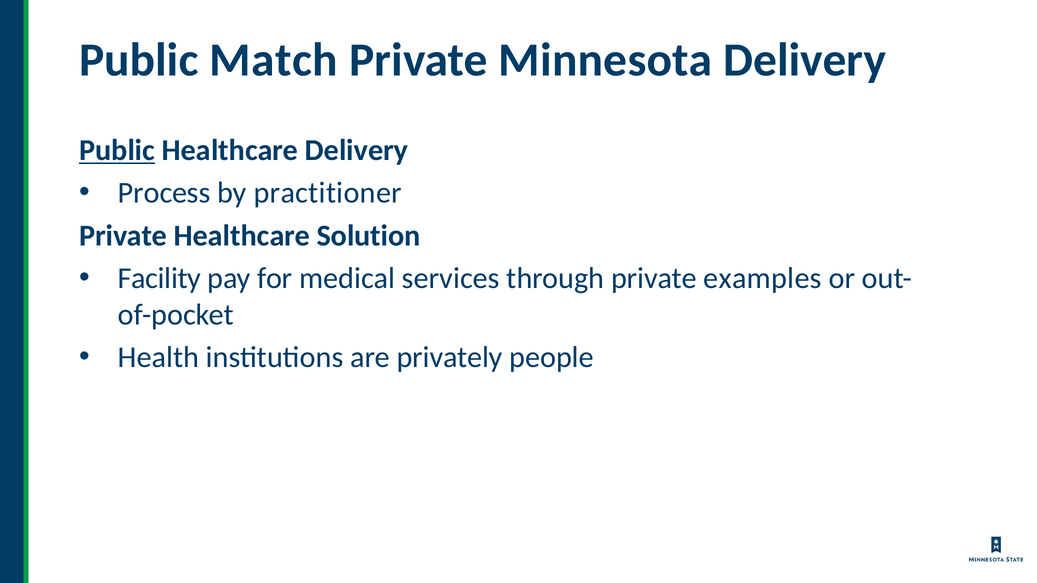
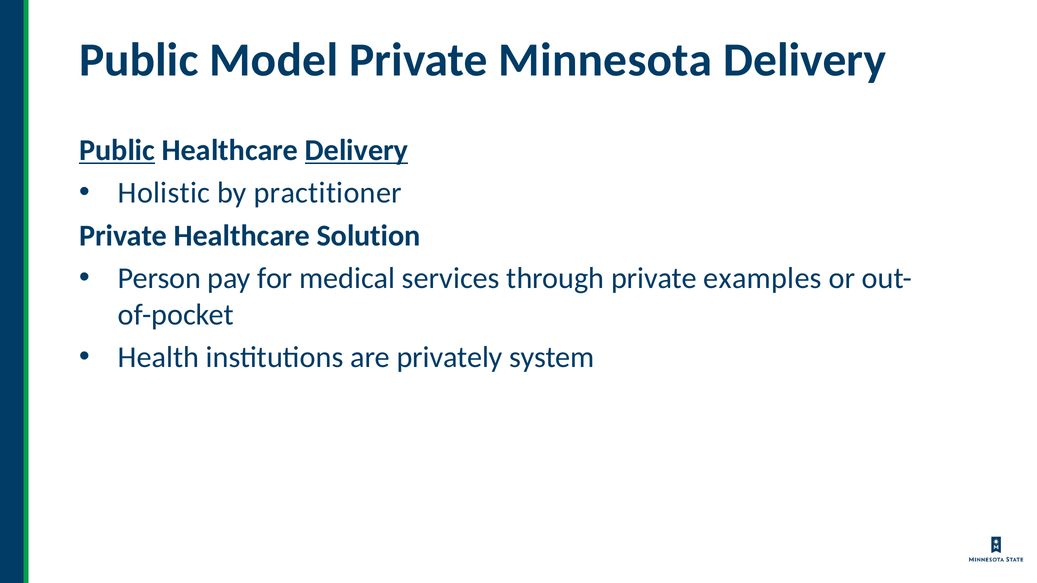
Match: Match -> Model
Delivery at (357, 150) underline: none -> present
Process: Process -> Holistic
Facility: Facility -> Person
people: people -> system
